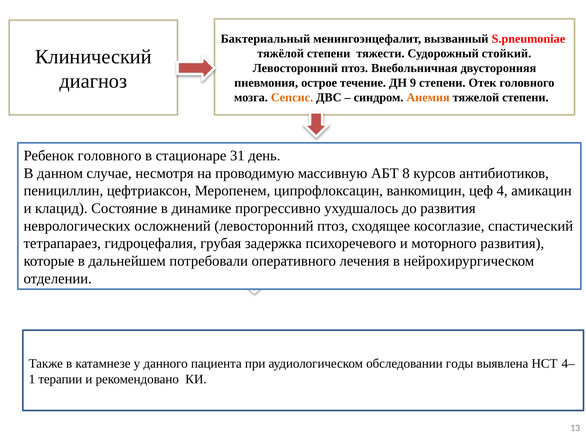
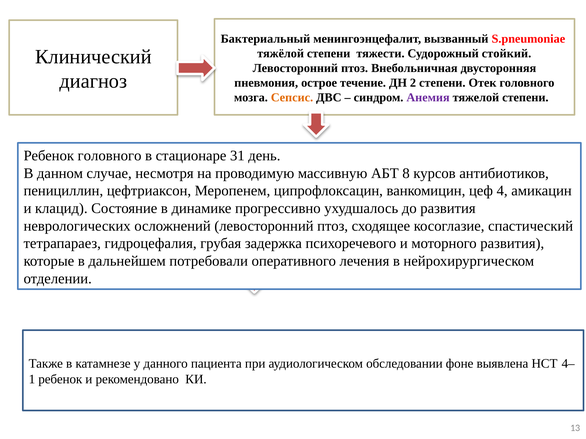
9: 9 -> 2
Анемия colour: orange -> purple
годы: годы -> фоне
терапии at (60, 380): терапии -> ребенок
